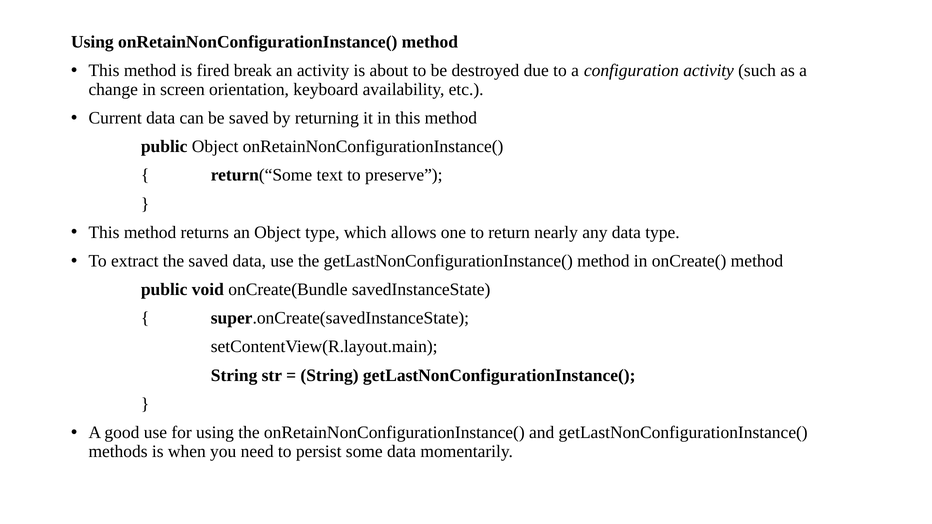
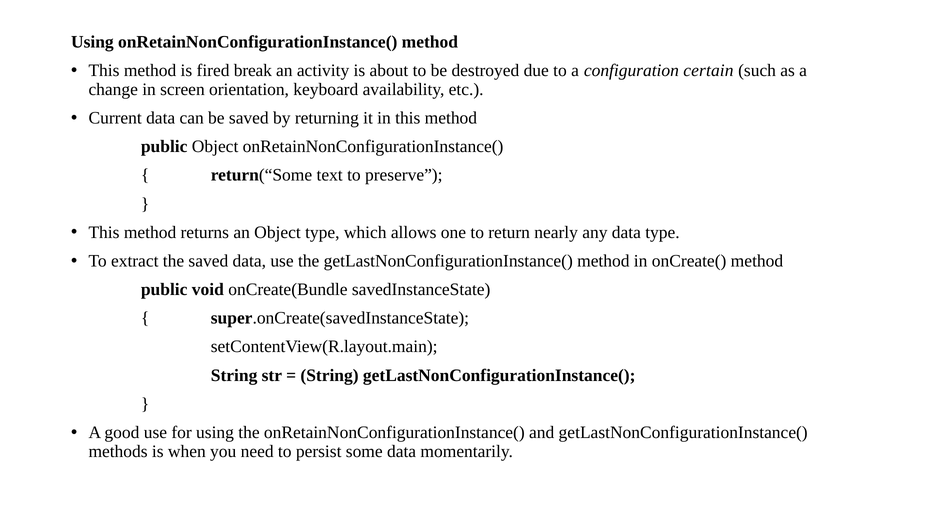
configuration activity: activity -> certain
